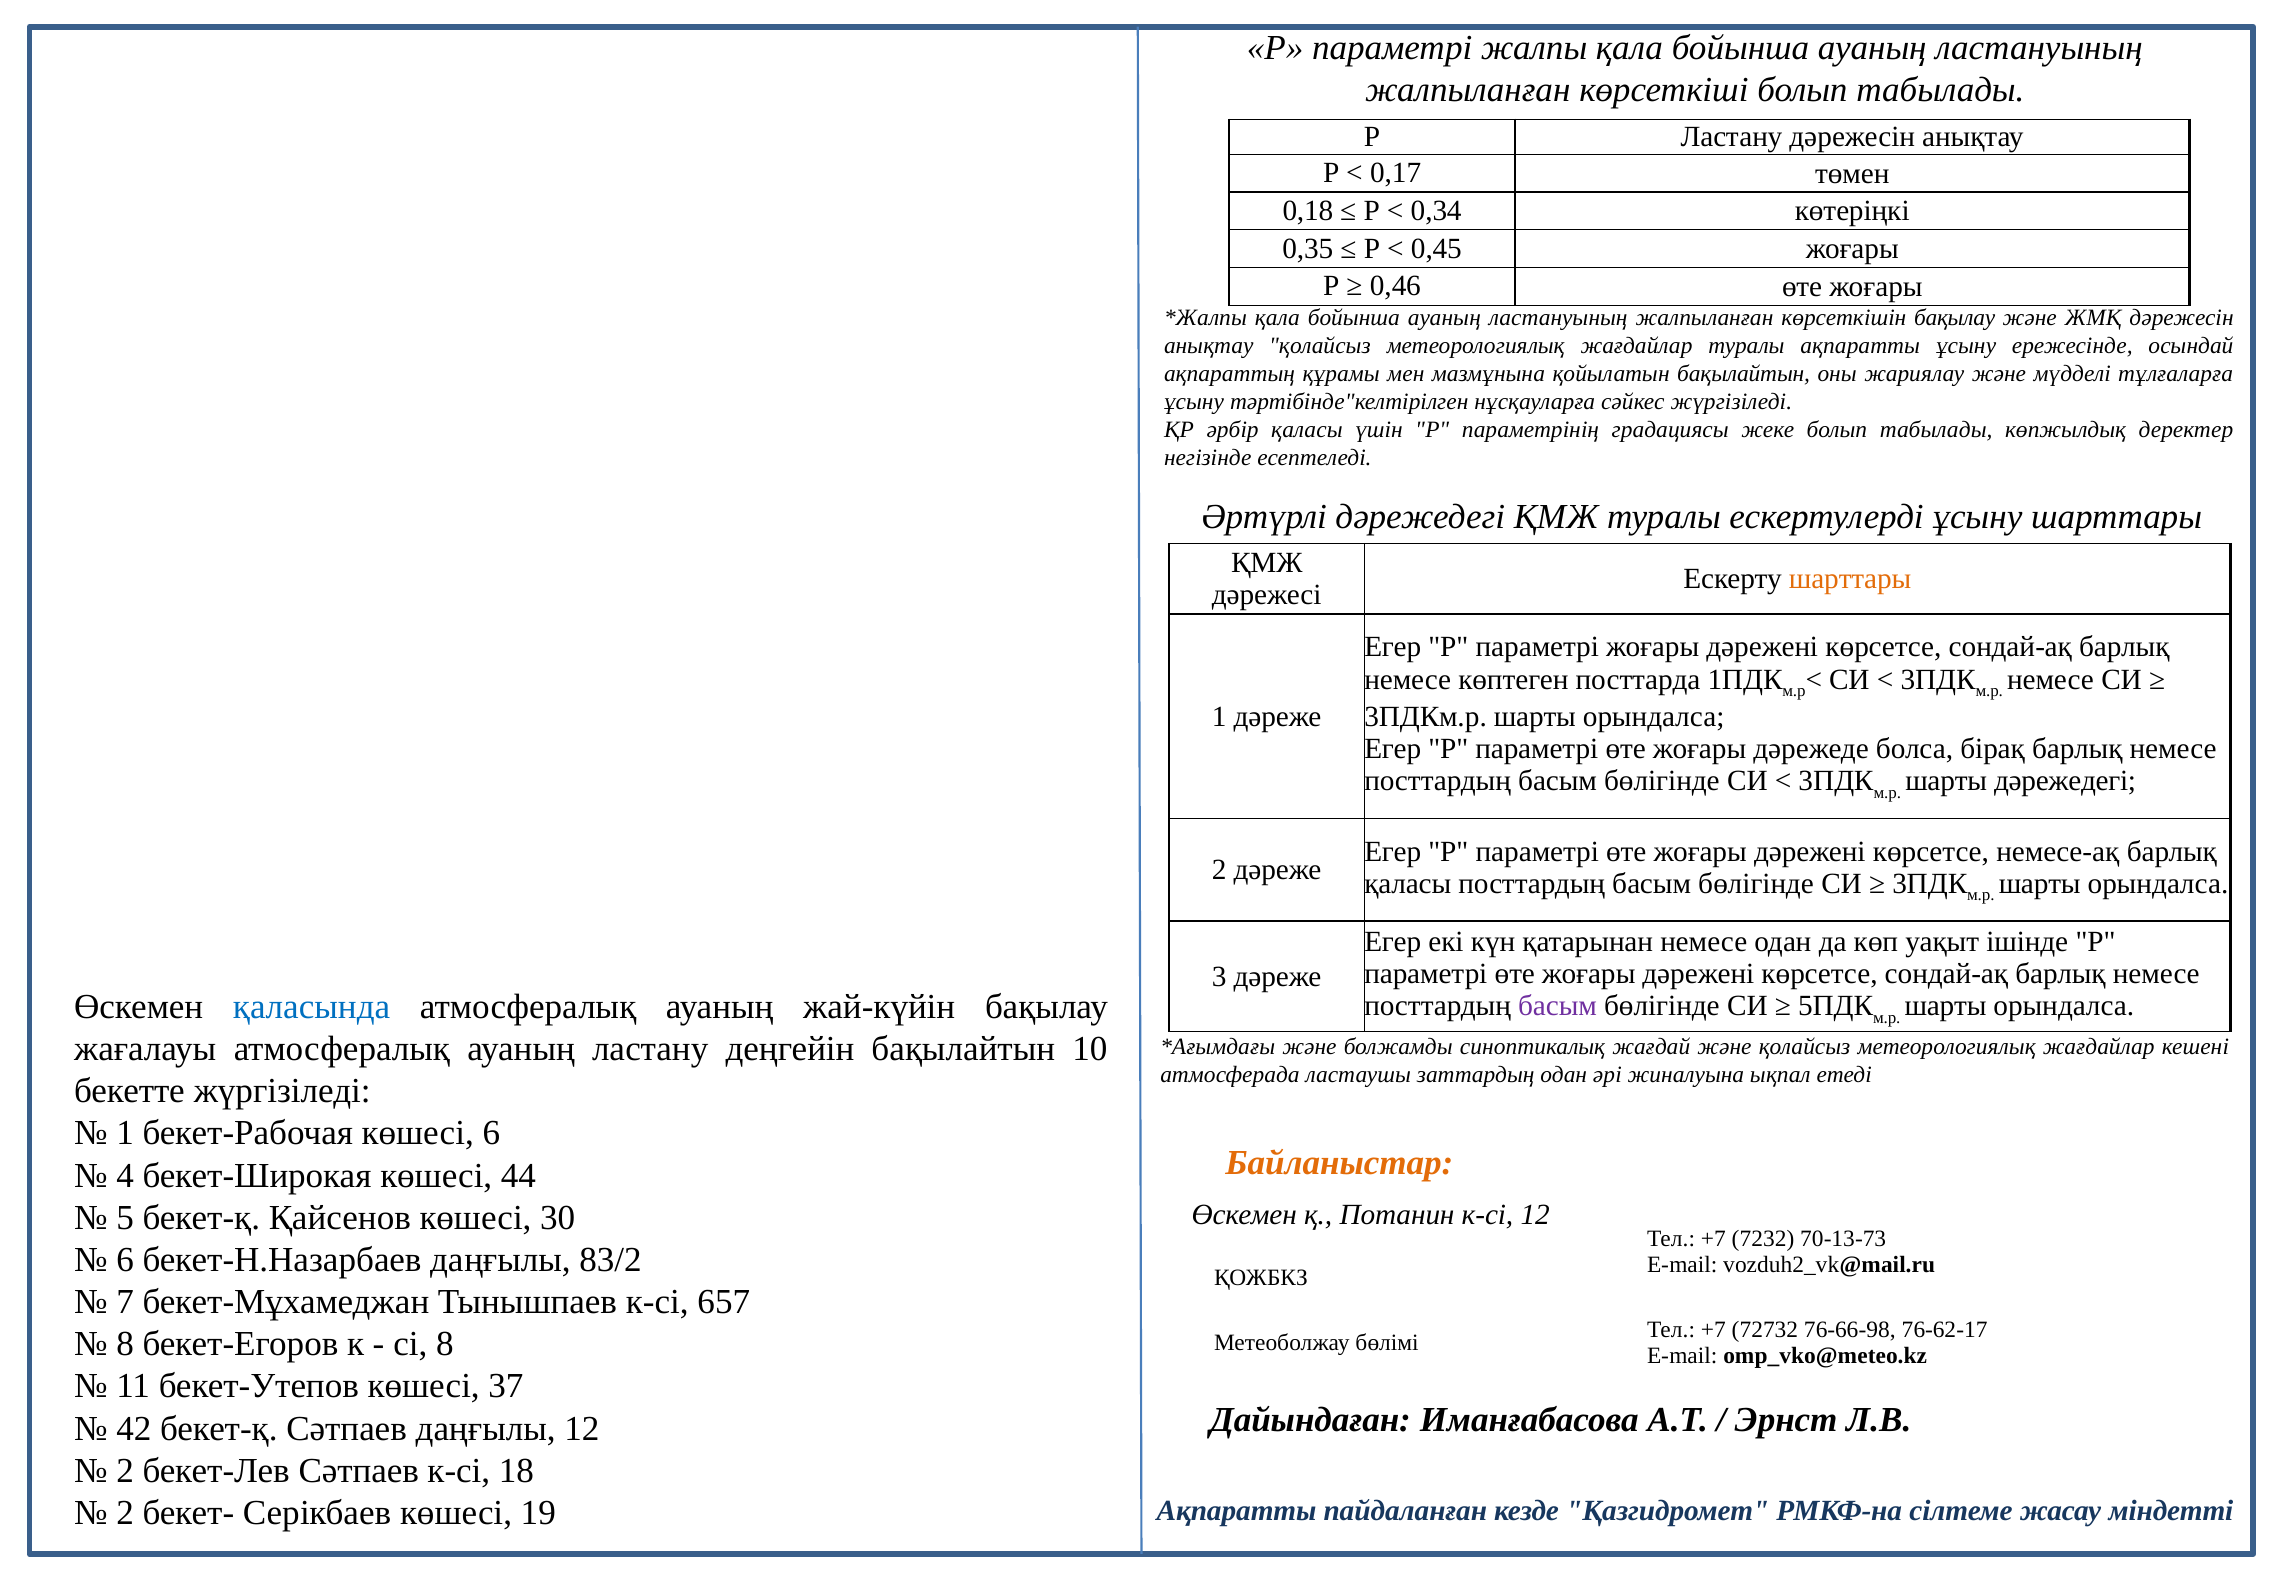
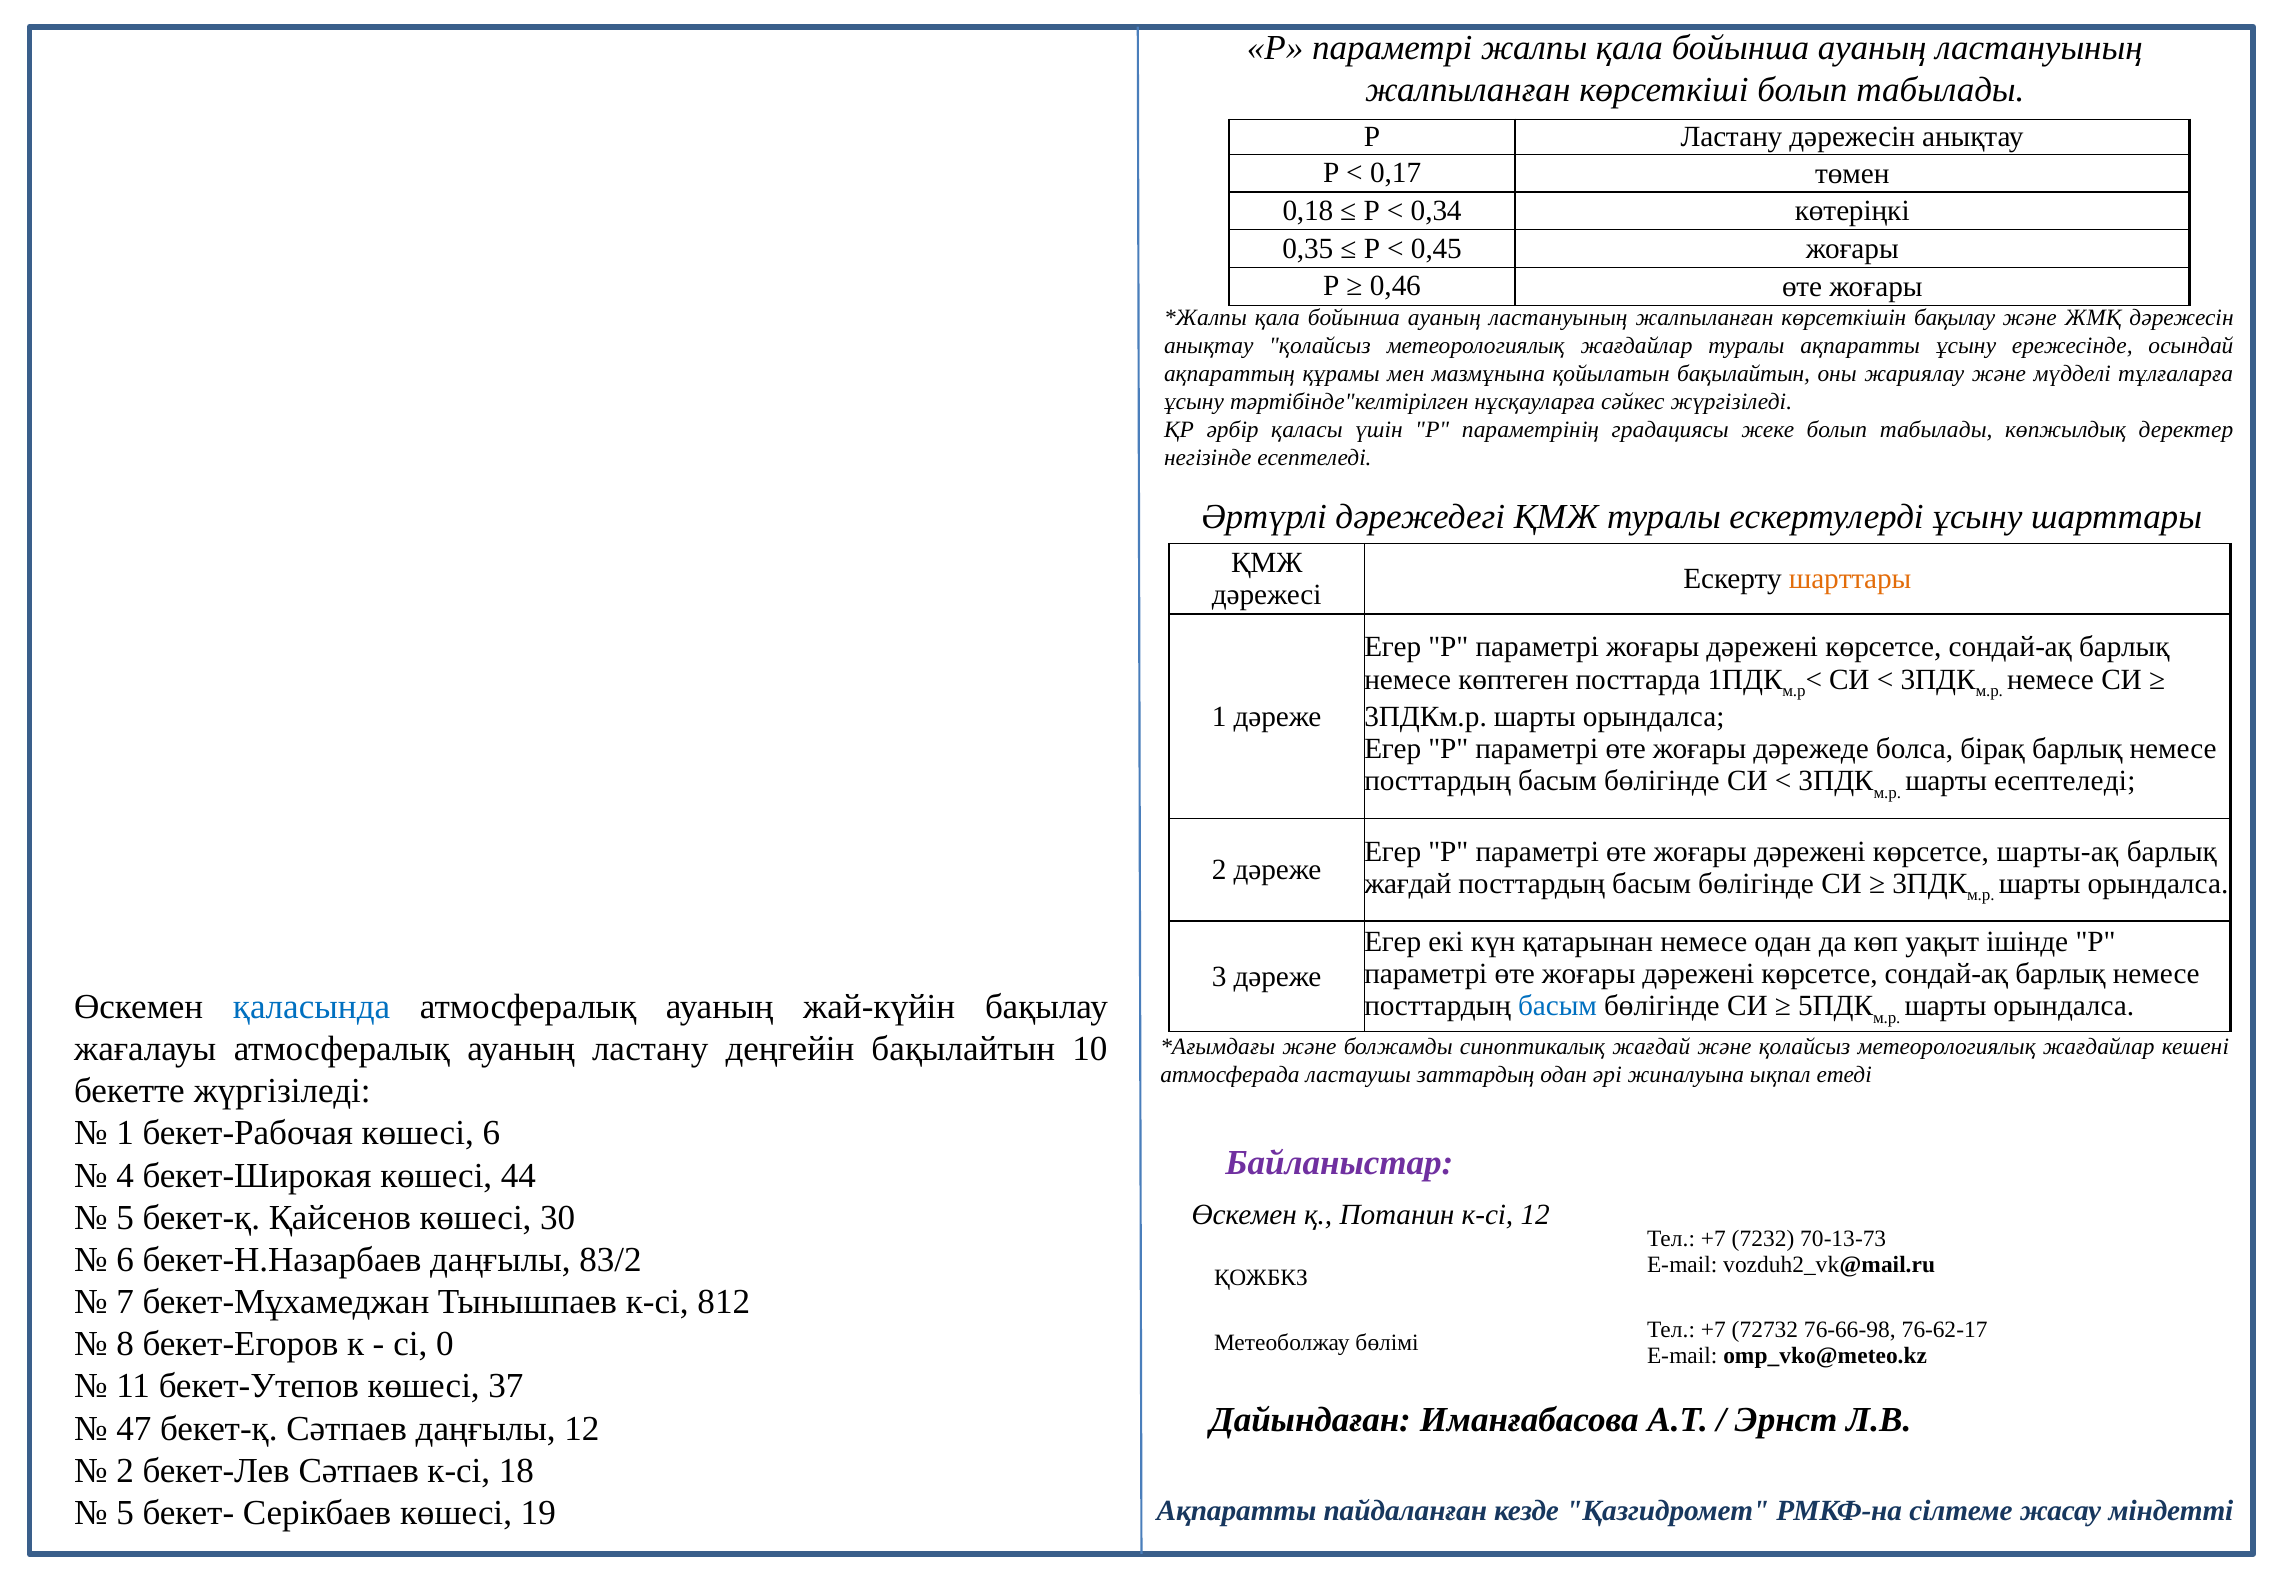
шарты дәрежедегі: дәрежедегі -> есептеледі
немесе-ақ: немесе-ақ -> шарты-ақ
қаласы at (1408, 883): қаласы -> жағдай
басым at (1558, 1006) colour: purple -> blue
Байланыстар colour: orange -> purple
657: 657 -> 812
сі 8: 8 -> 0
42: 42 -> 47
2 at (125, 1512): 2 -> 5
